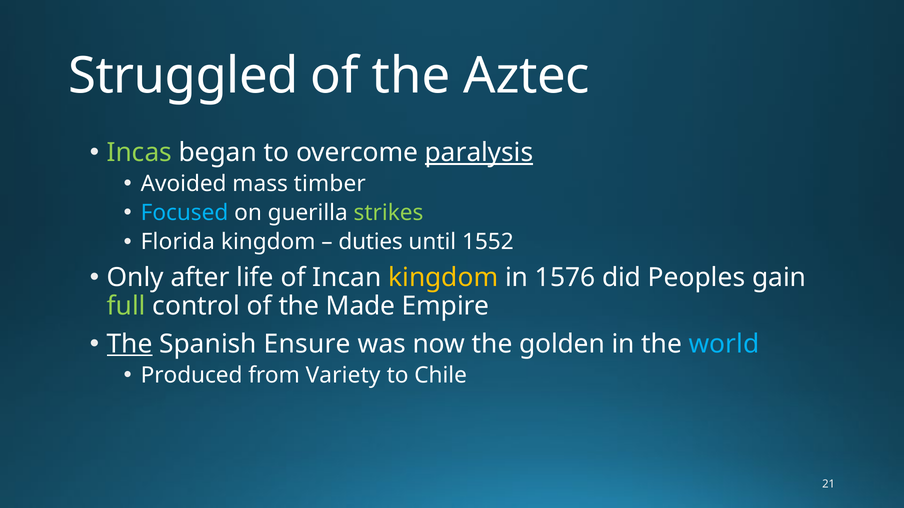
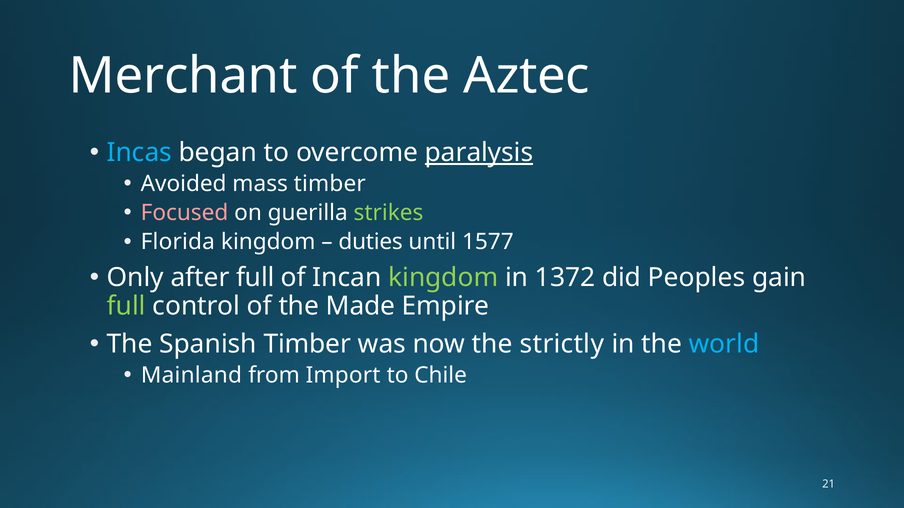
Struggled: Struggled -> Merchant
Incas colour: light green -> light blue
Focused colour: light blue -> pink
1552: 1552 -> 1577
after life: life -> full
kingdom at (443, 278) colour: yellow -> light green
1576: 1576 -> 1372
The at (130, 344) underline: present -> none
Spanish Ensure: Ensure -> Timber
golden: golden -> strictly
Produced: Produced -> Mainland
Variety: Variety -> Import
